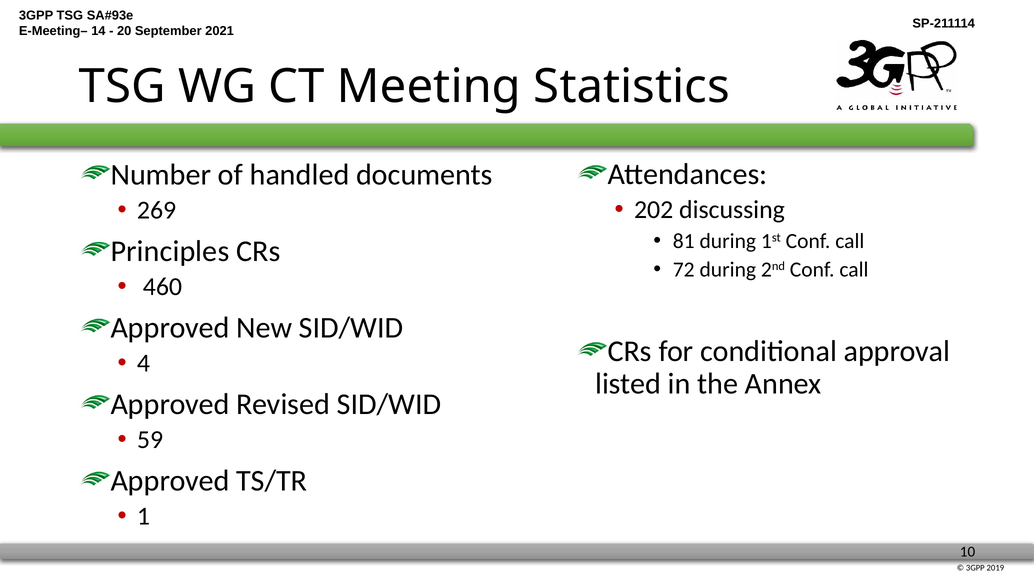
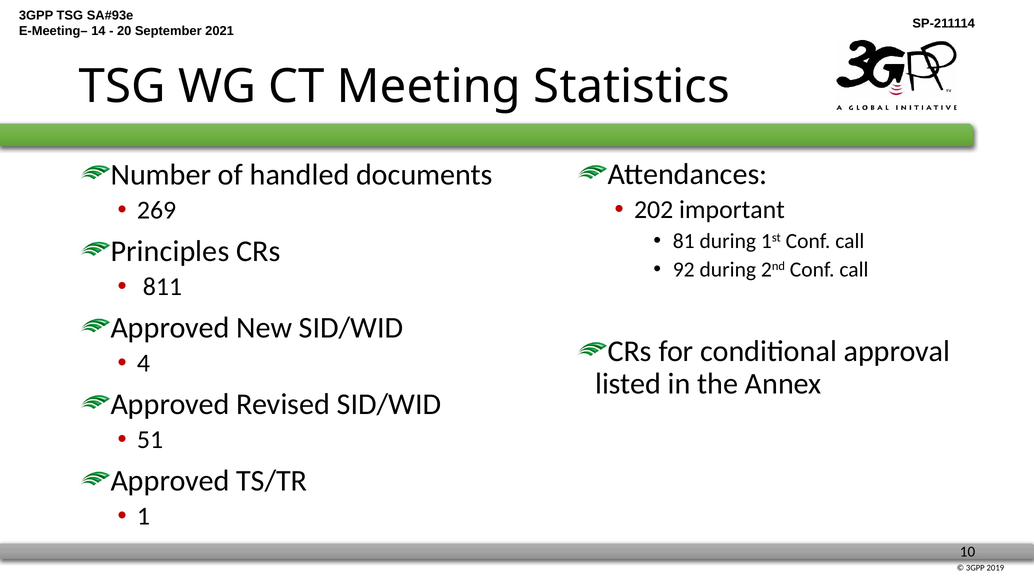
discussing: discussing -> important
72: 72 -> 92
460: 460 -> 811
59: 59 -> 51
